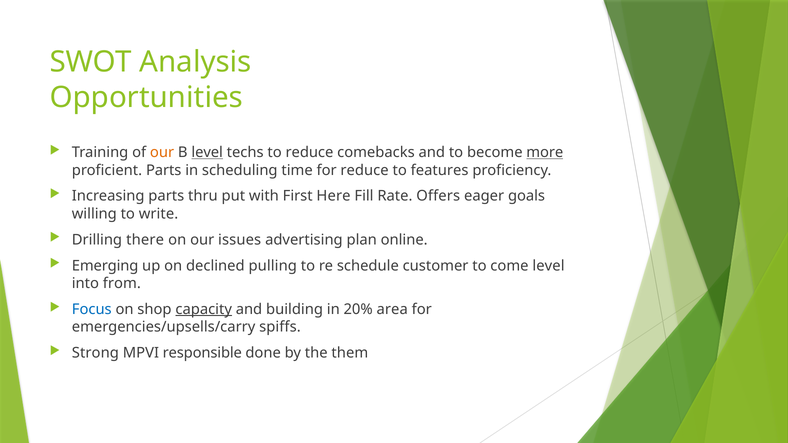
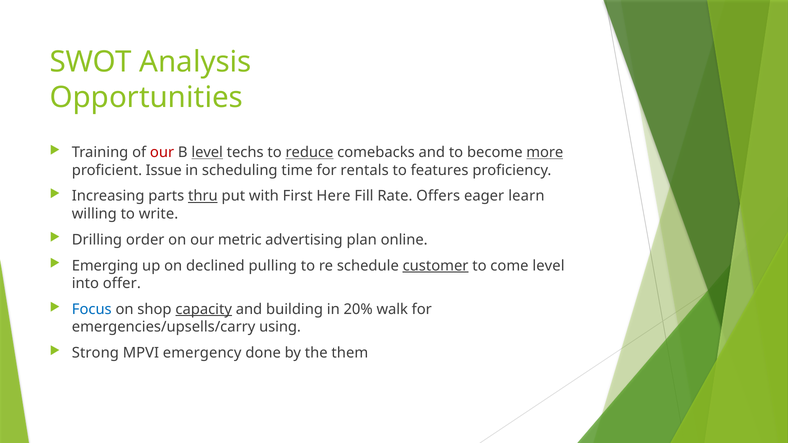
our at (162, 153) colour: orange -> red
reduce at (309, 153) underline: none -> present
proficient Parts: Parts -> Issue
for reduce: reduce -> rentals
thru underline: none -> present
goals: goals -> learn
there: there -> order
issues: issues -> metric
customer underline: none -> present
from: from -> offer
area: area -> walk
spiffs: spiffs -> using
responsible: responsible -> emergency
